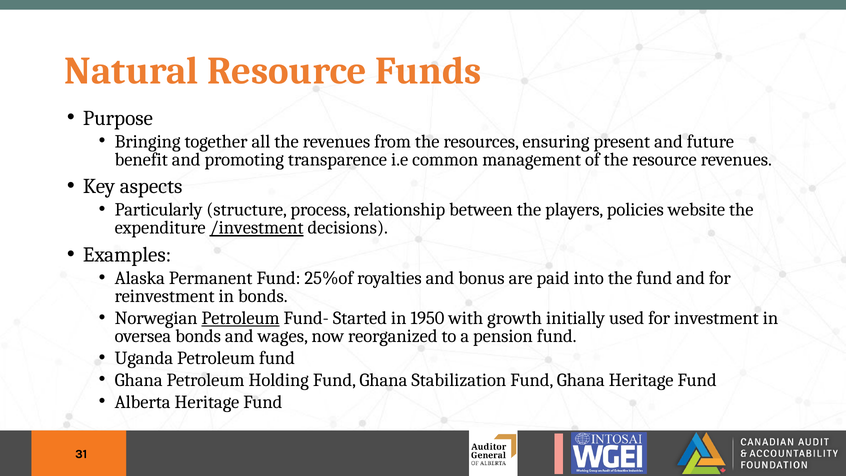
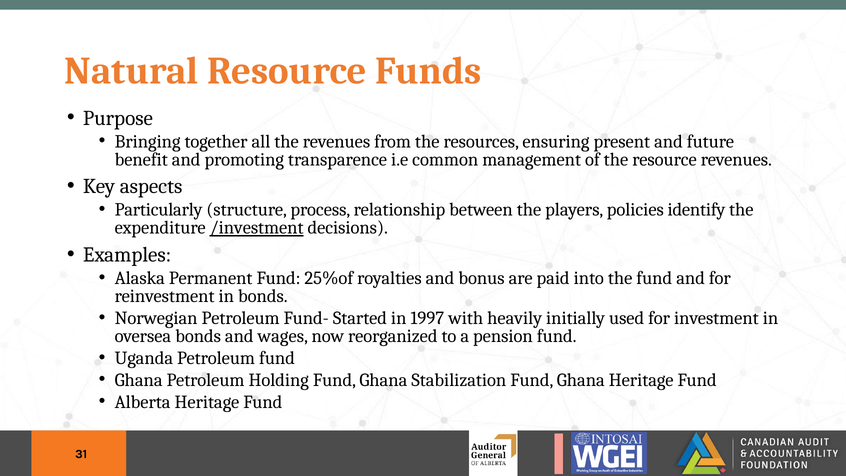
website: website -> identify
Petroleum at (241, 318) underline: present -> none
1950: 1950 -> 1997
growth: growth -> heavily
